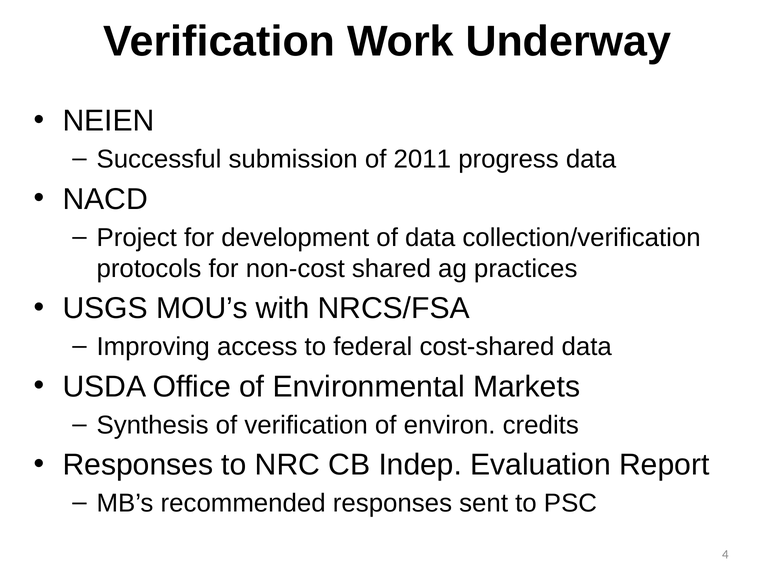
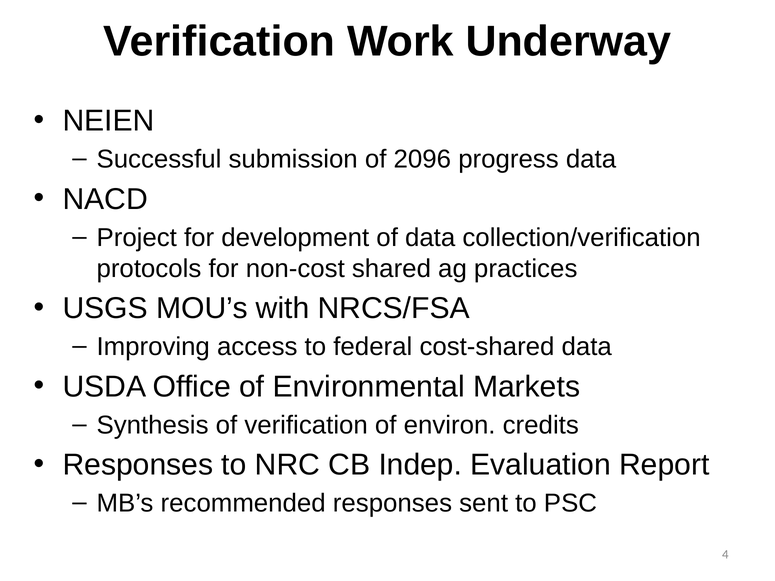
2011: 2011 -> 2096
